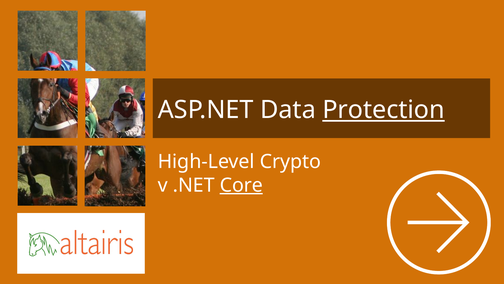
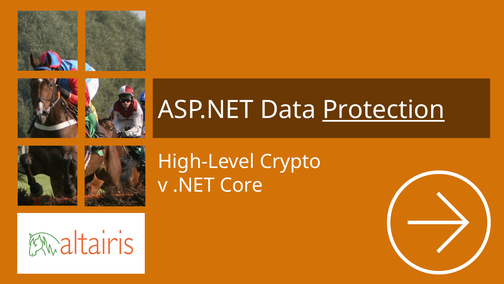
Core underline: present -> none
